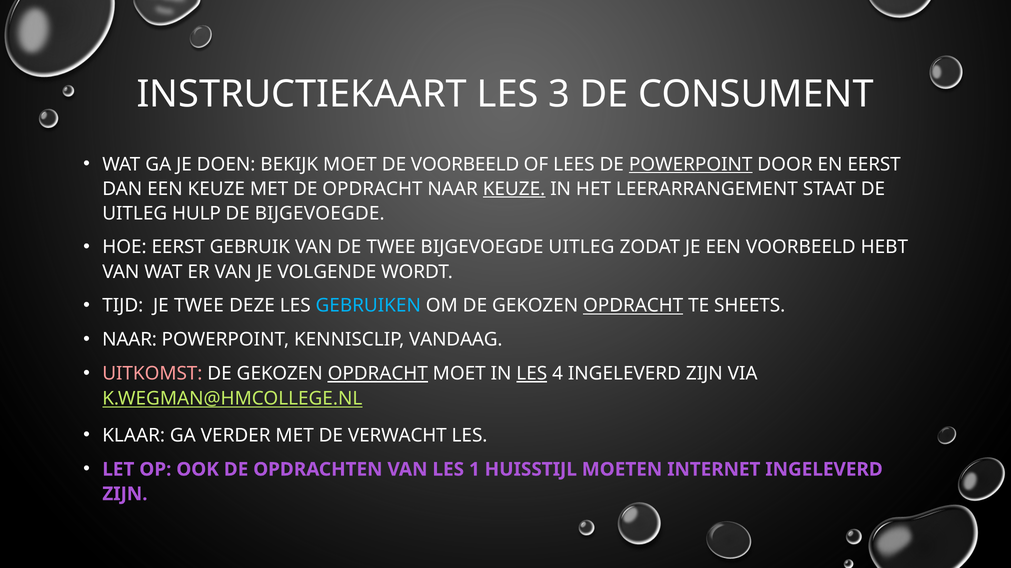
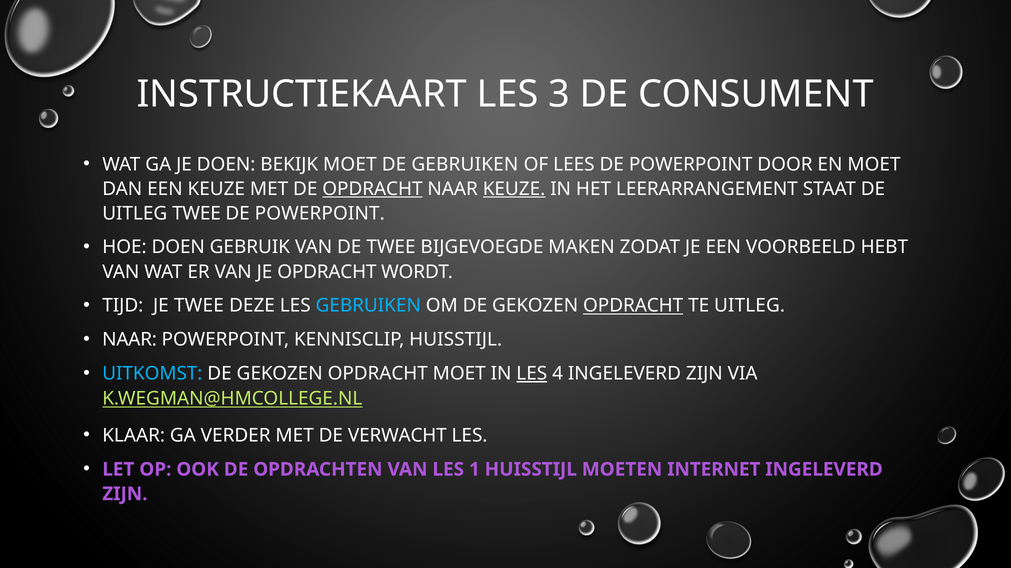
DE VOORBEELD: VOORBEELD -> GEBRUIKEN
POWERPOINT at (691, 164) underline: present -> none
EN EERST: EERST -> MOET
OPDRACHT at (372, 189) underline: none -> present
UITLEG HULP: HULP -> TWEE
BIJGEVOEGDE at (320, 214): BIJGEVOEGDE -> POWERPOINT
HOE EERST: EERST -> DOEN
BIJGEVOEGDE UITLEG: UITLEG -> MAKEN
JE VOLGENDE: VOLGENDE -> OPDRACHT
TE SHEETS: SHEETS -> UITLEG
KENNISCLIP VANDAAG: VANDAAG -> HUISSTIJL
UITKOMST colour: pink -> light blue
OPDRACHT at (378, 374) underline: present -> none
